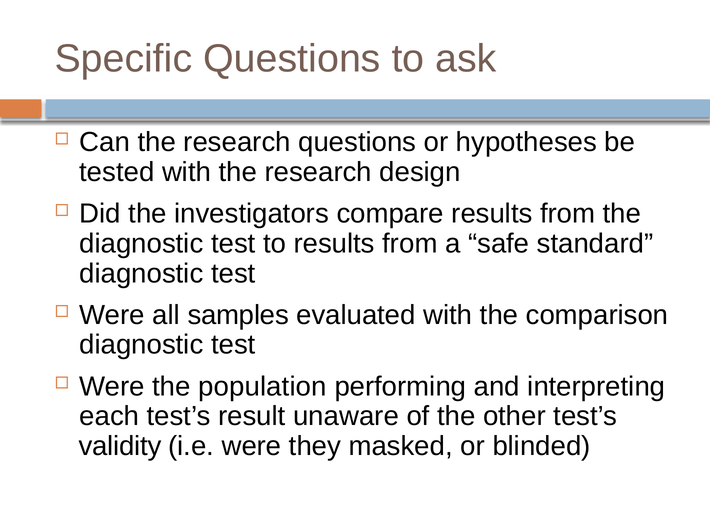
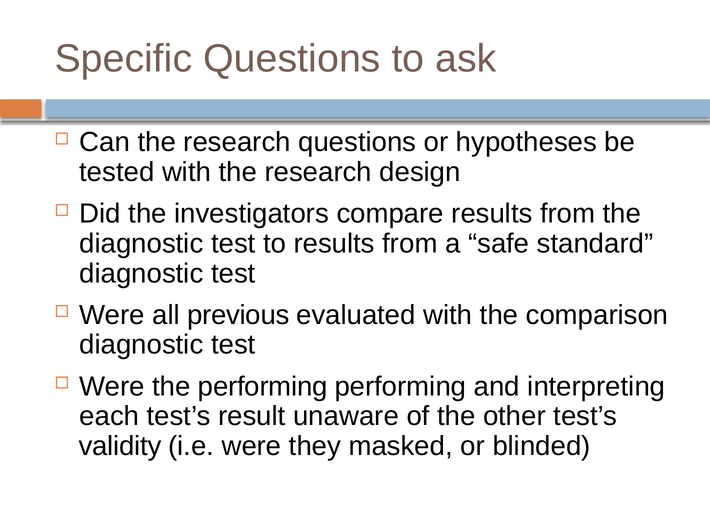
samples: samples -> previous
the population: population -> performing
